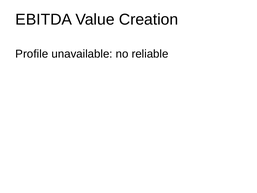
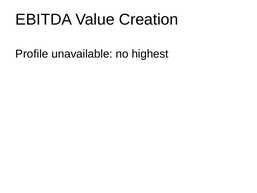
reliable: reliable -> highest
